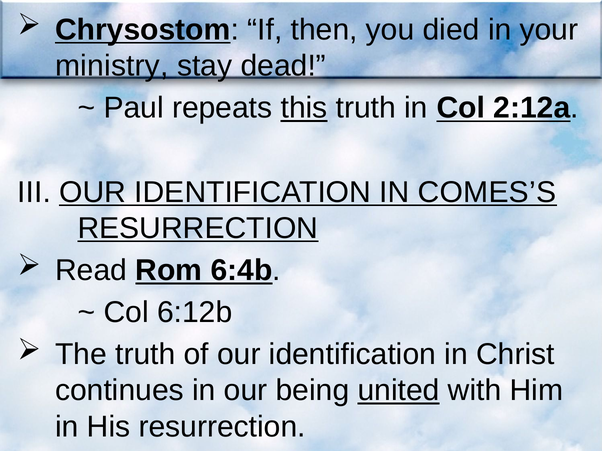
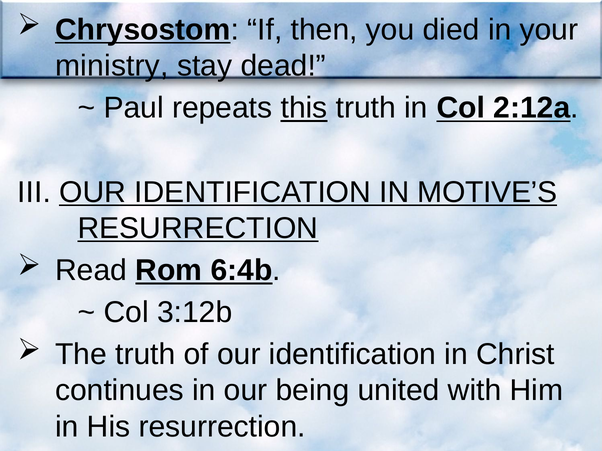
COMES’S: COMES’S -> MOTIVE’S
6:12b: 6:12b -> 3:12b
united underline: present -> none
